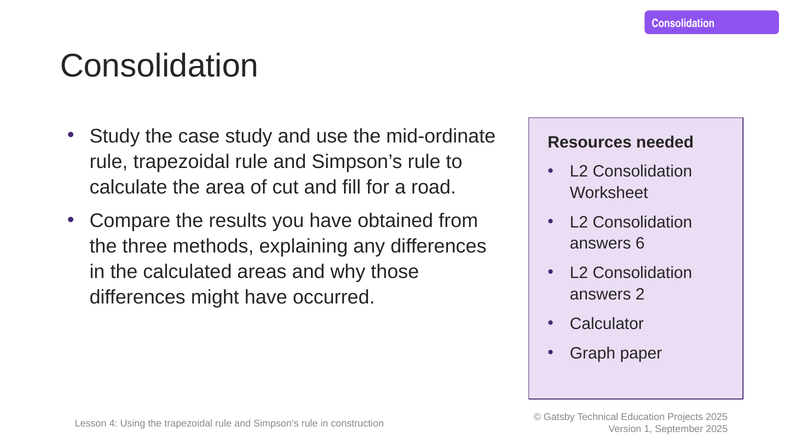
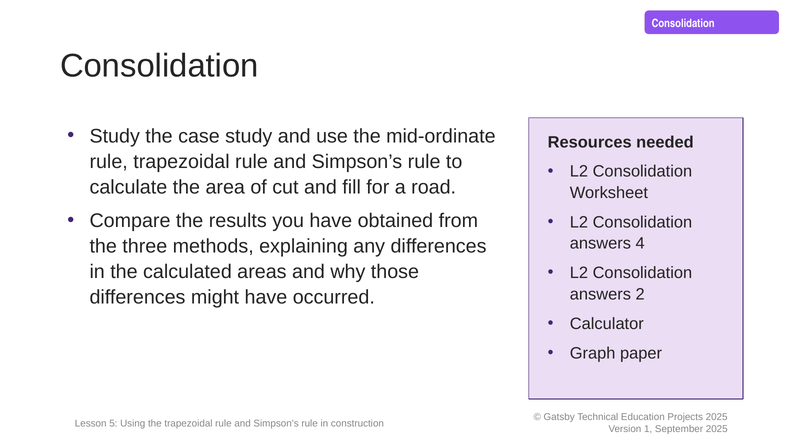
6: 6 -> 4
4: 4 -> 5
